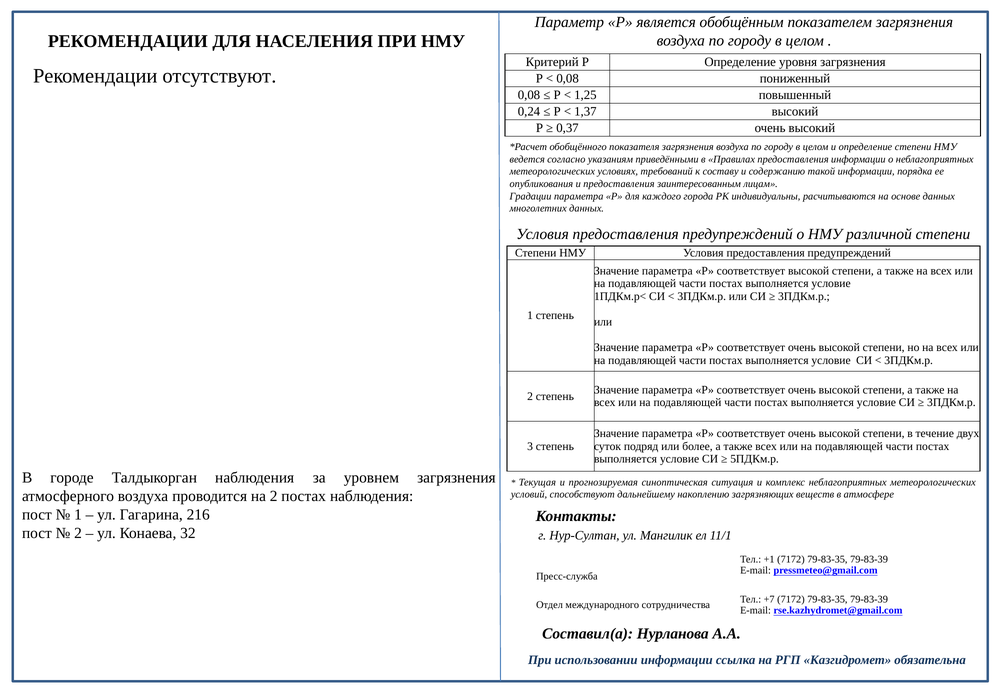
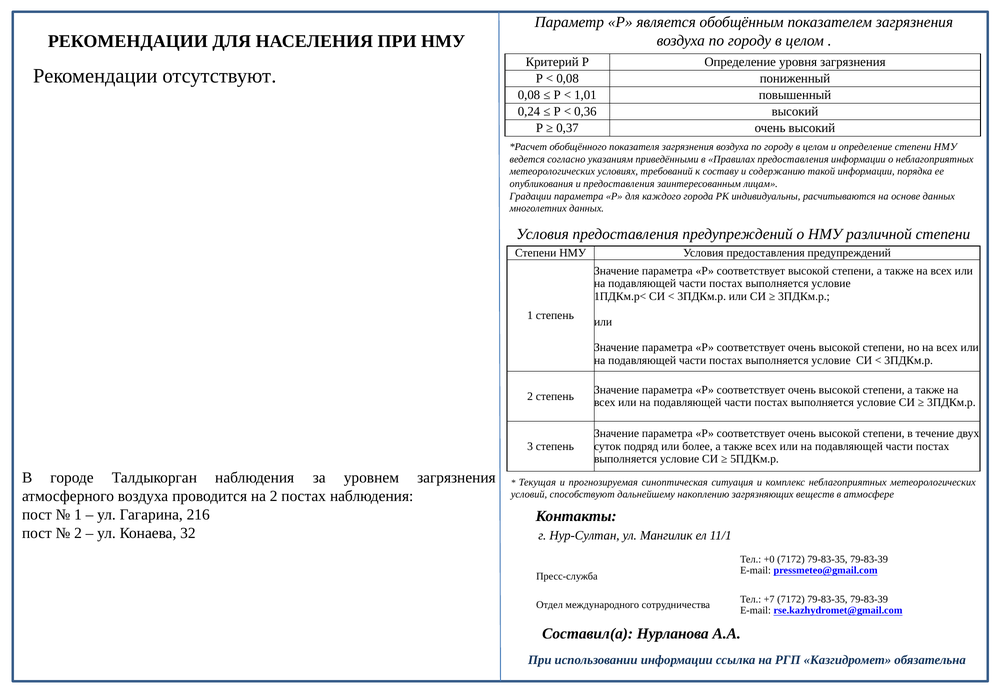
1,25: 1,25 -> 1,01
1,37: 1,37 -> 0,36
+1: +1 -> +0
